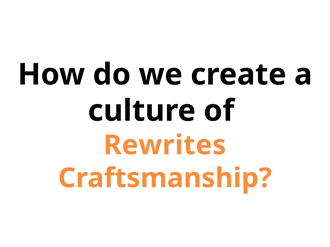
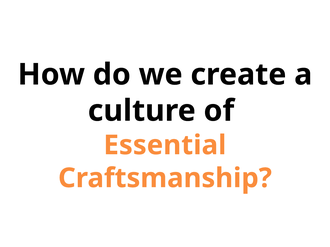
Rewrites: Rewrites -> Essential
